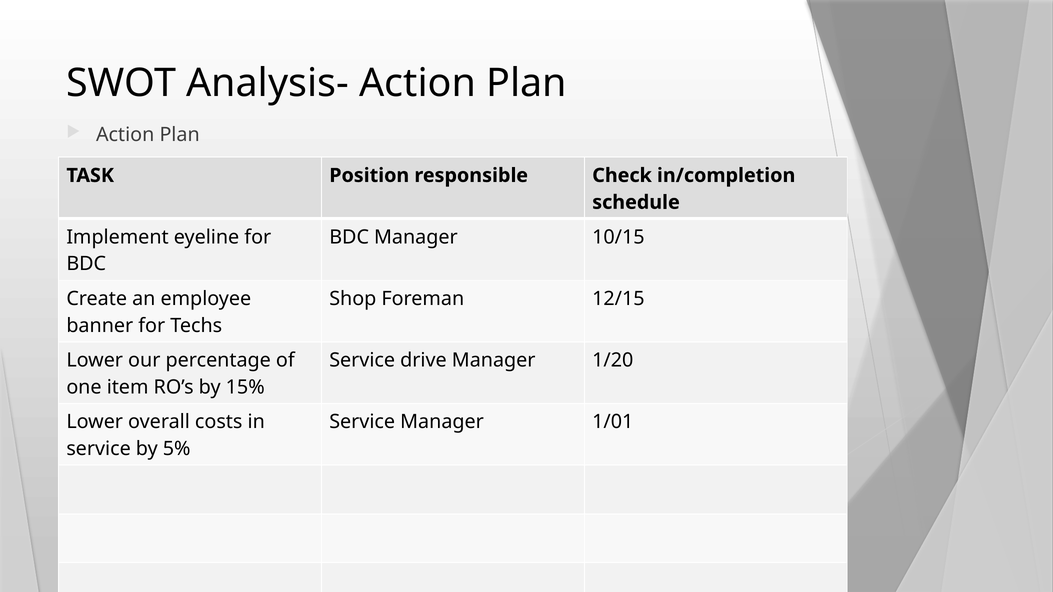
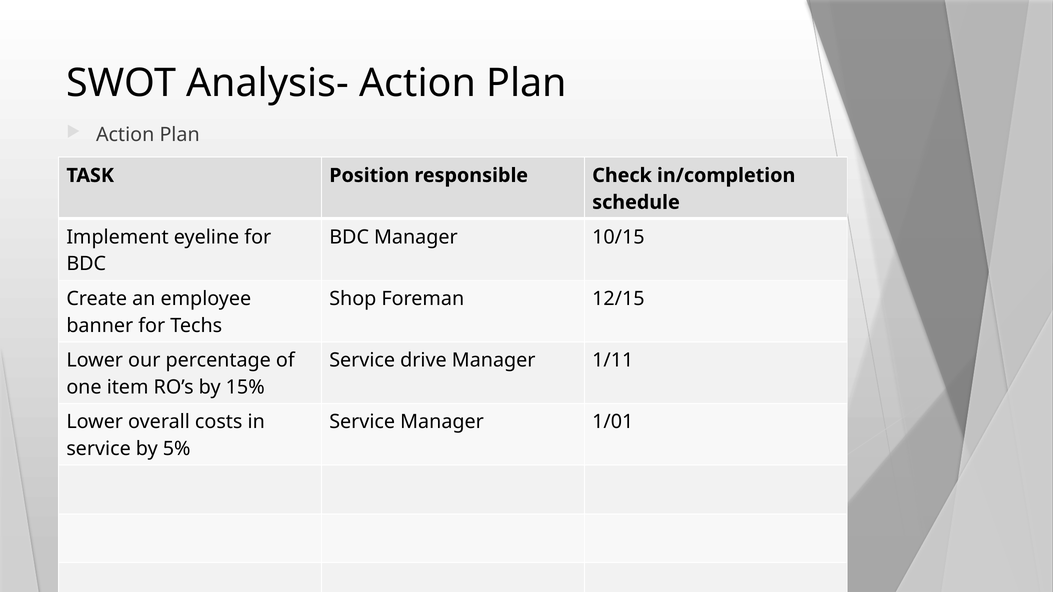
1/20: 1/20 -> 1/11
